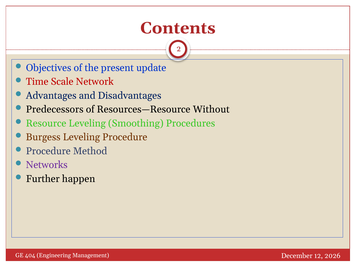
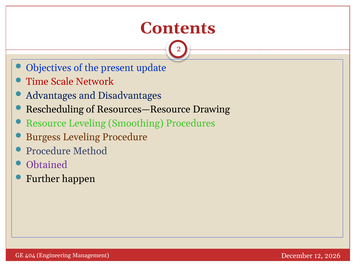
Predecessors: Predecessors -> Rescheduling
Without: Without -> Drawing
Networks: Networks -> Obtained
